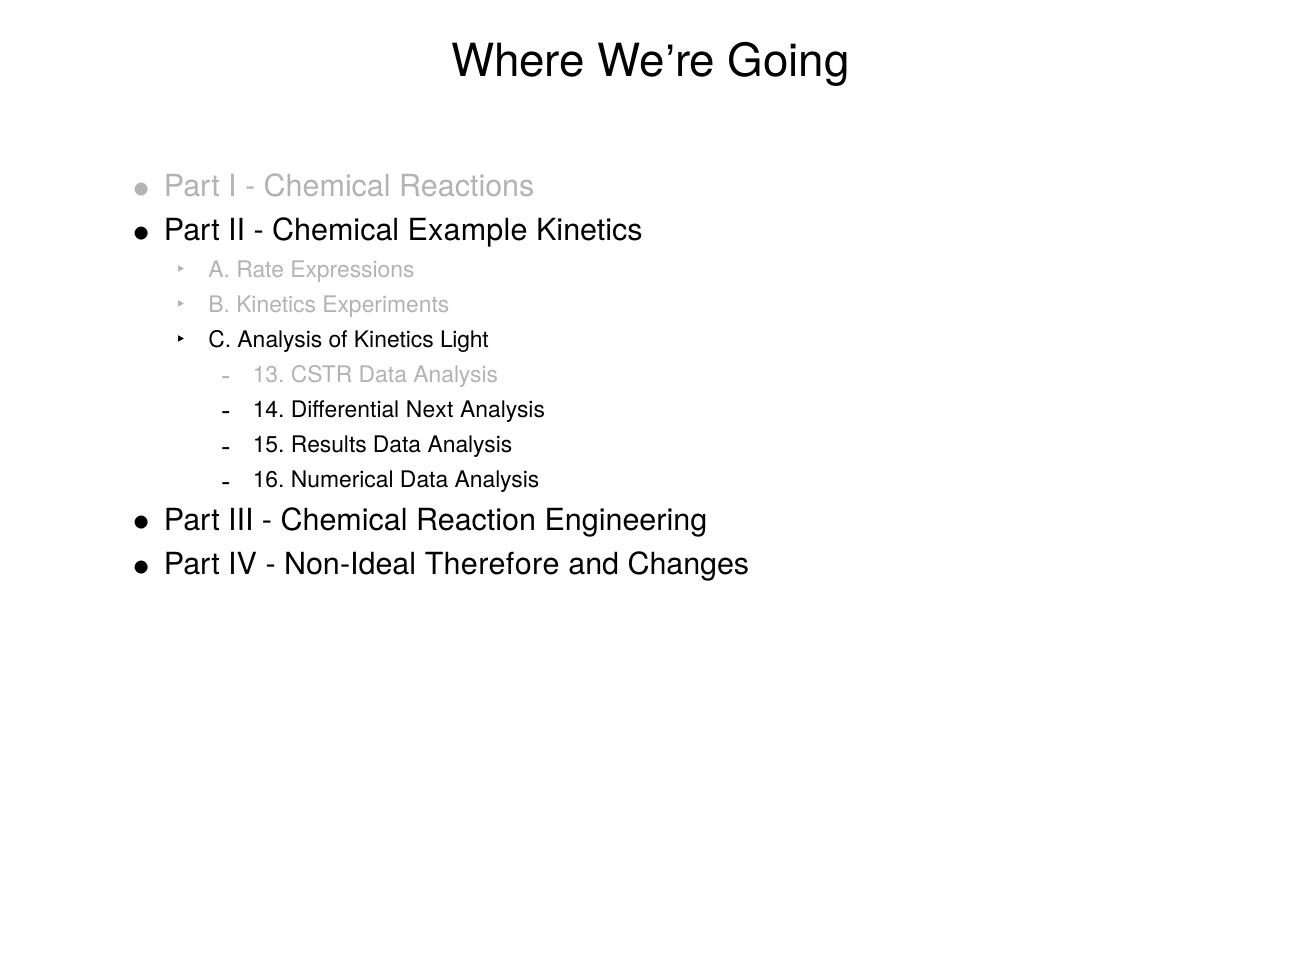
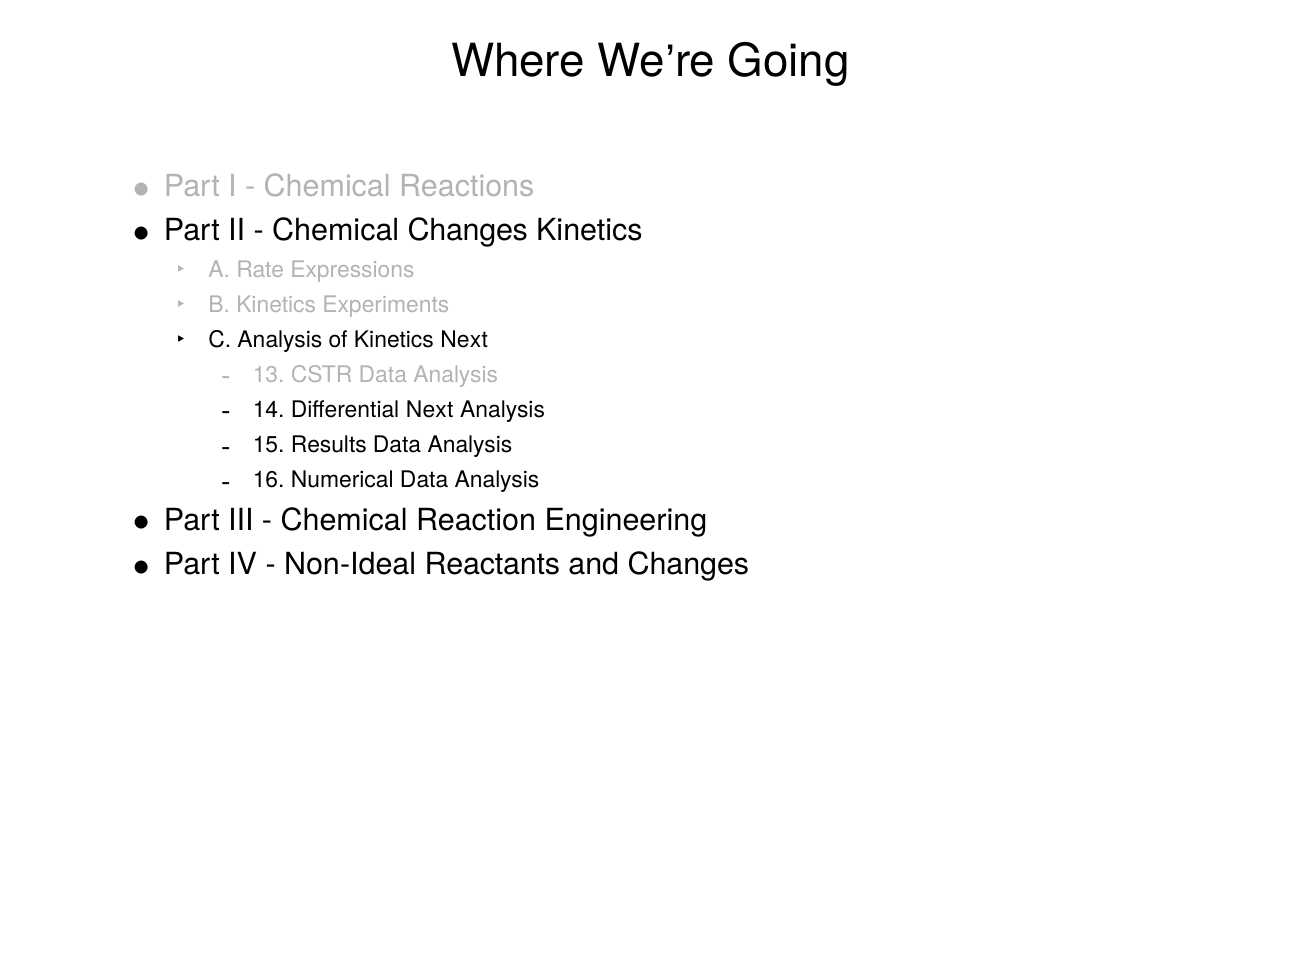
Chemical Example: Example -> Changes
Kinetics Light: Light -> Next
Therefore: Therefore -> Reactants
